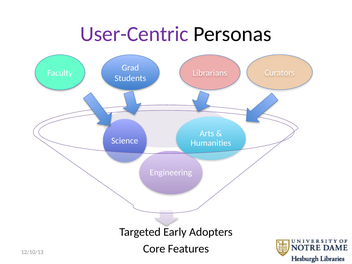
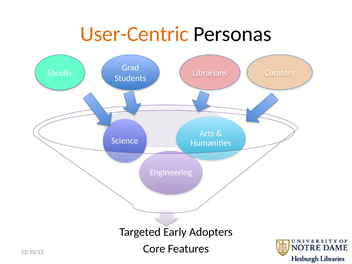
User-Centric colour: purple -> orange
